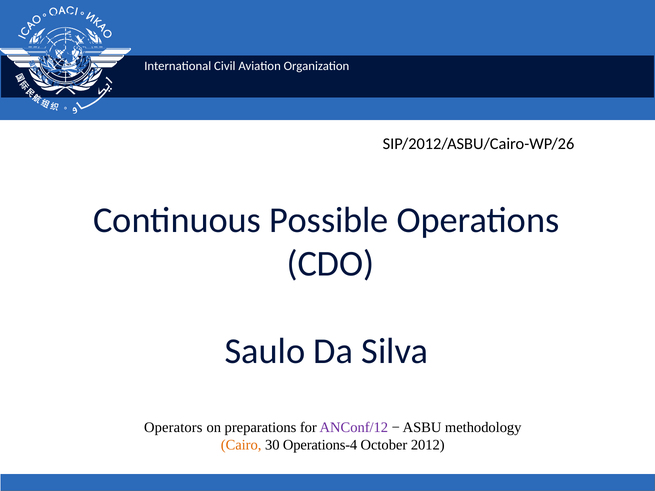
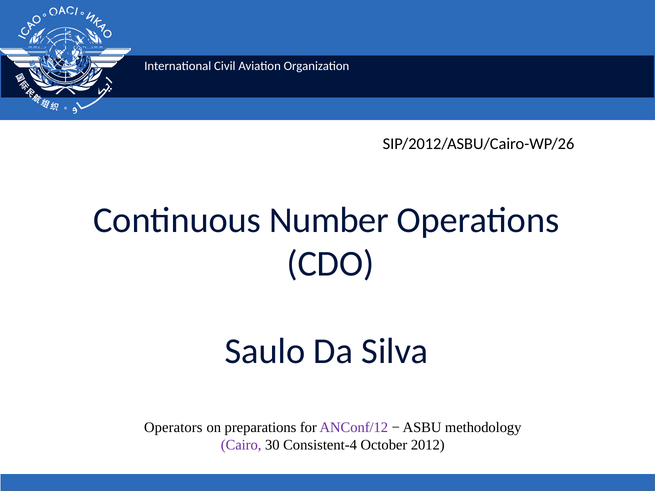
Possible: Possible -> Number
Cairo colour: orange -> purple
Operations-4: Operations-4 -> Consistent-4
